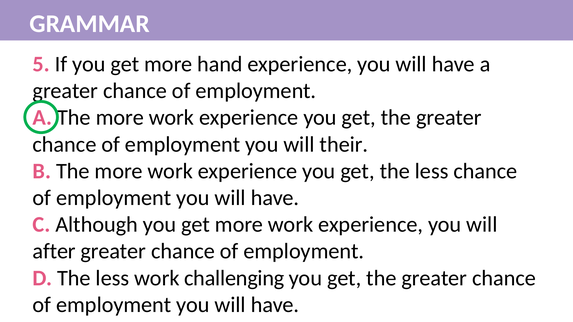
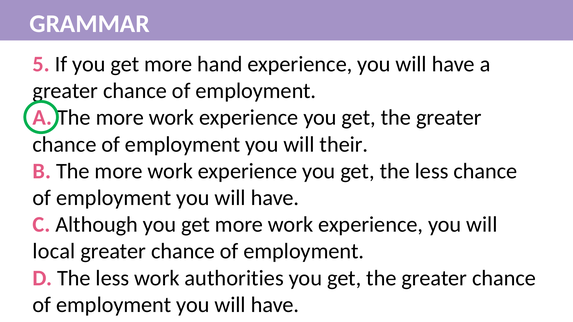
after: after -> local
challenging: challenging -> authorities
